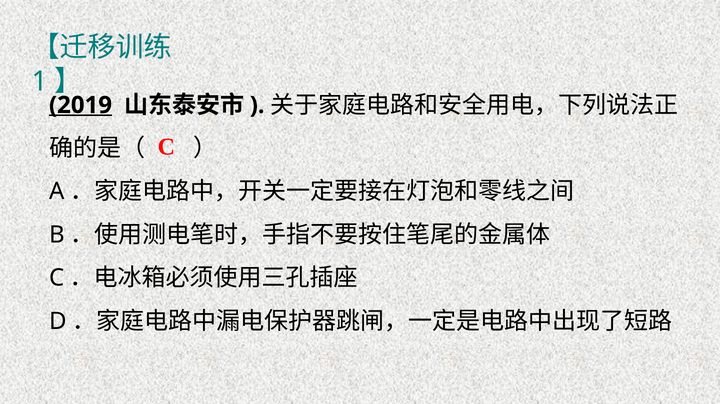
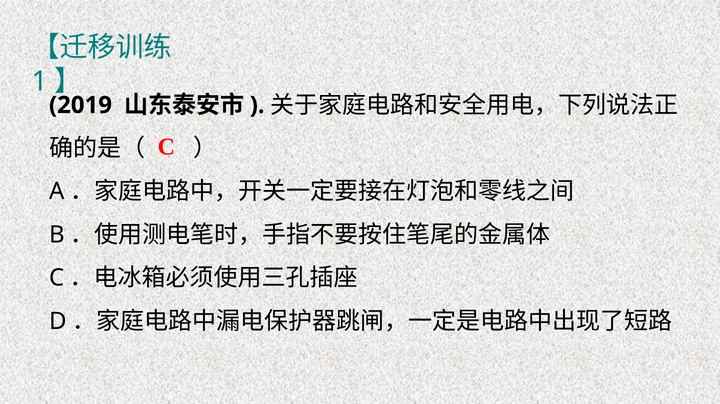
2019 underline: present -> none
